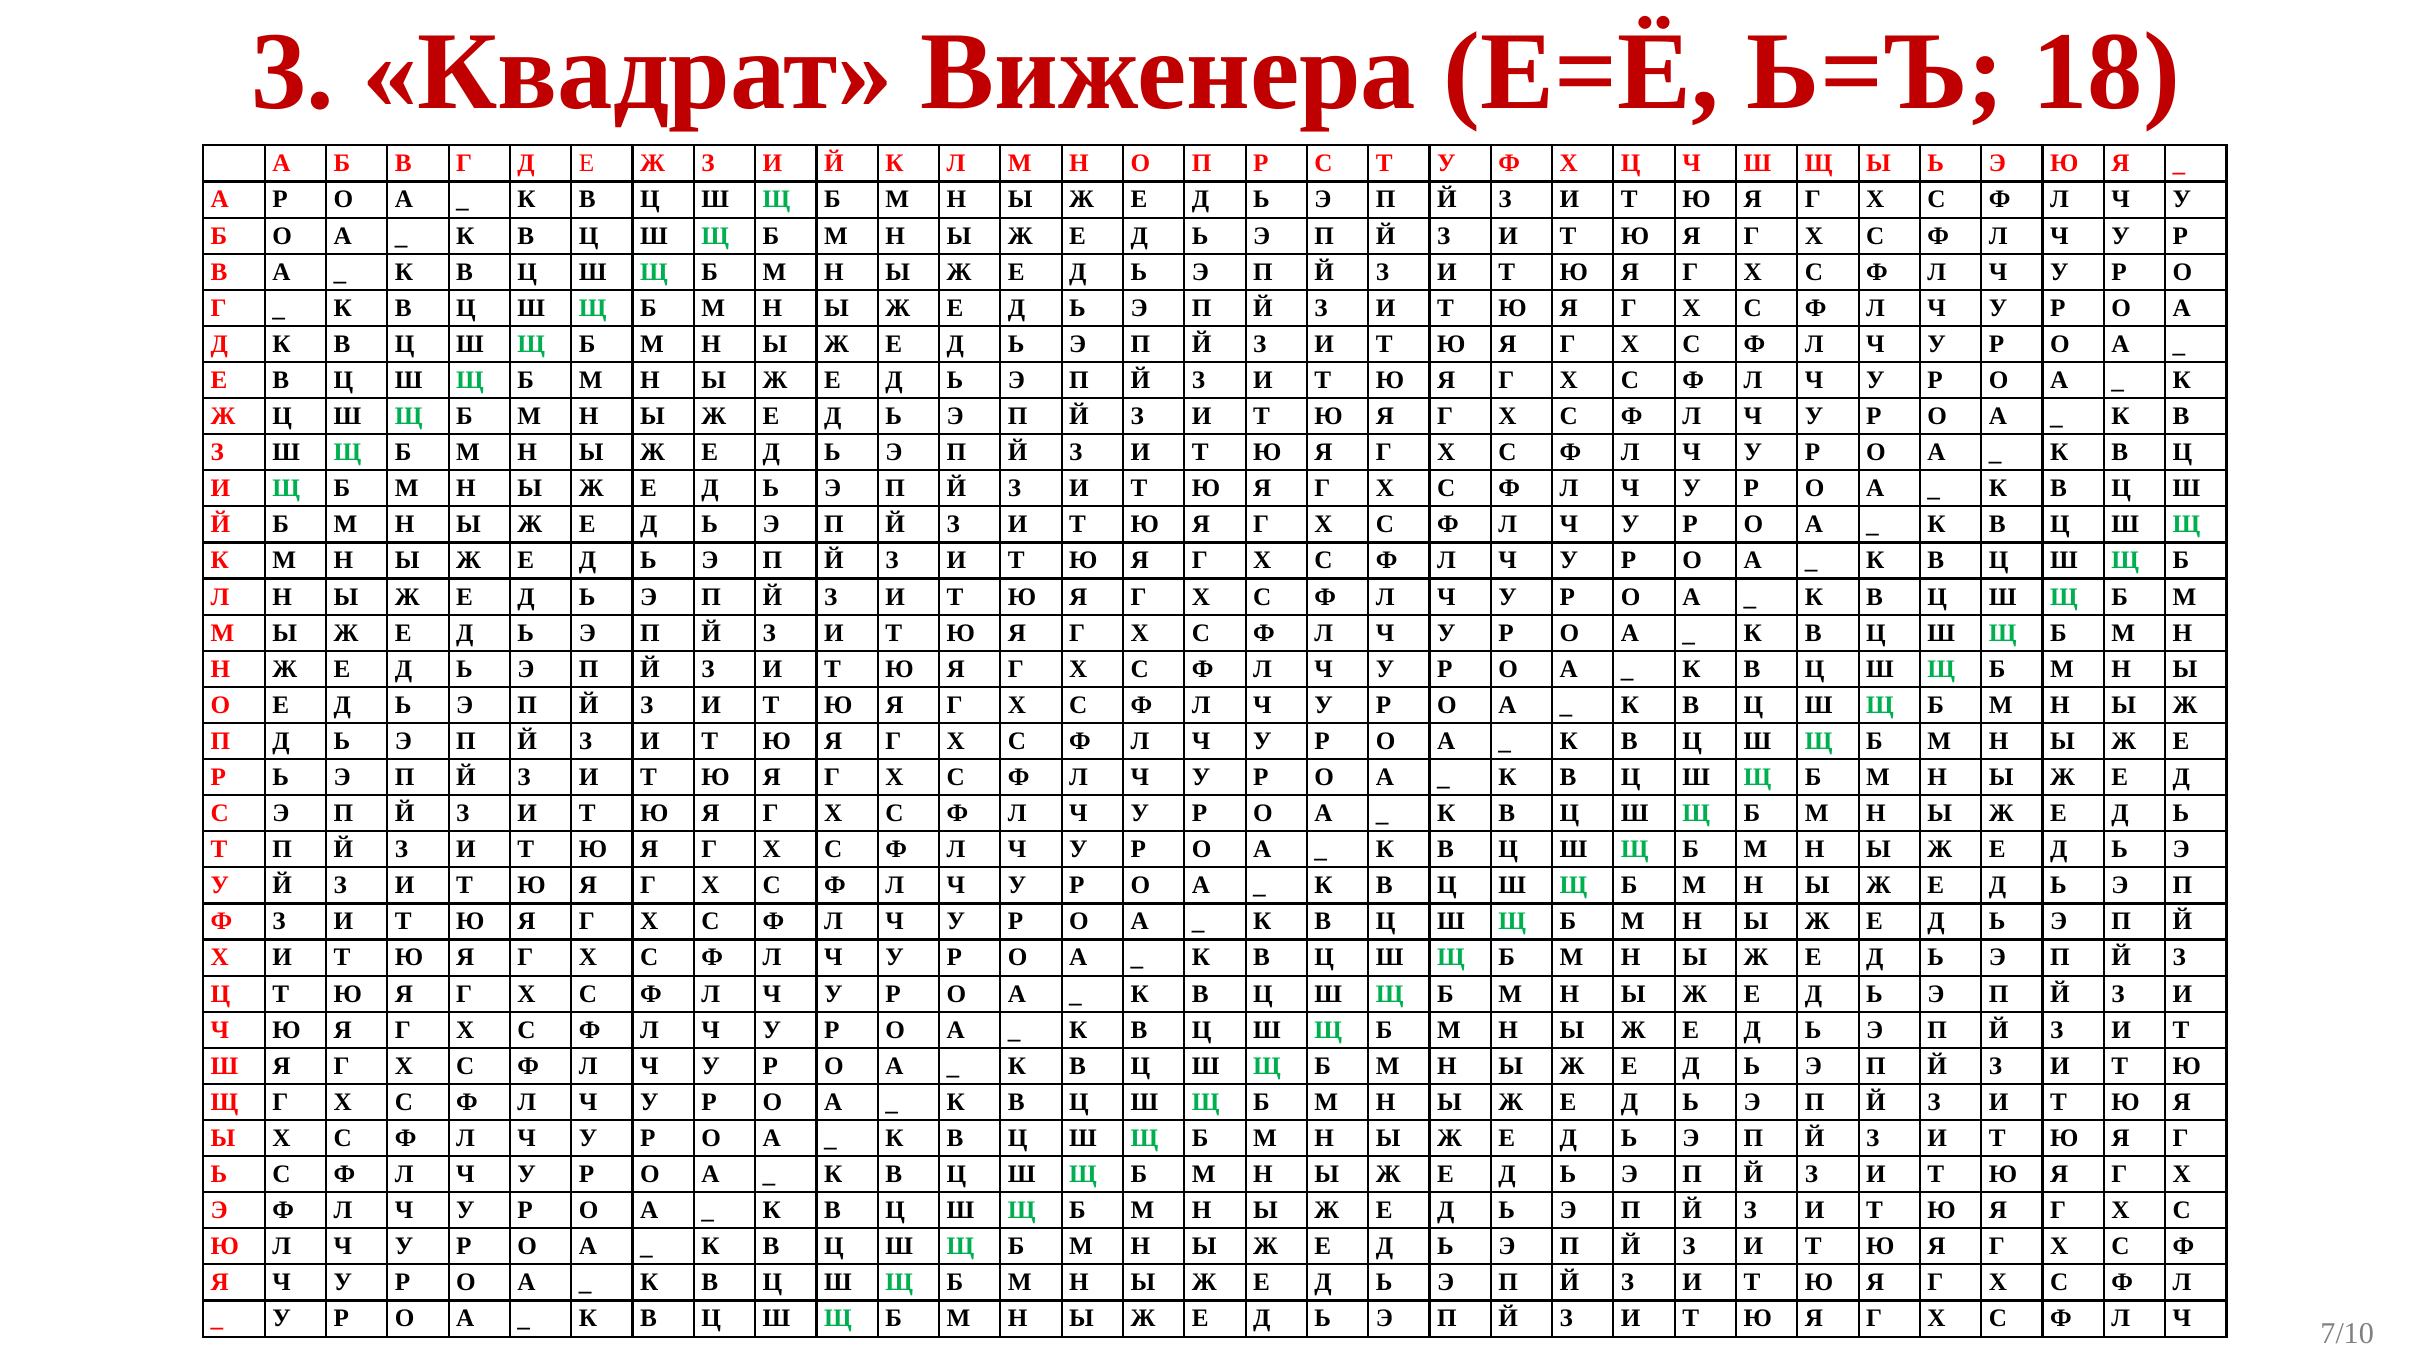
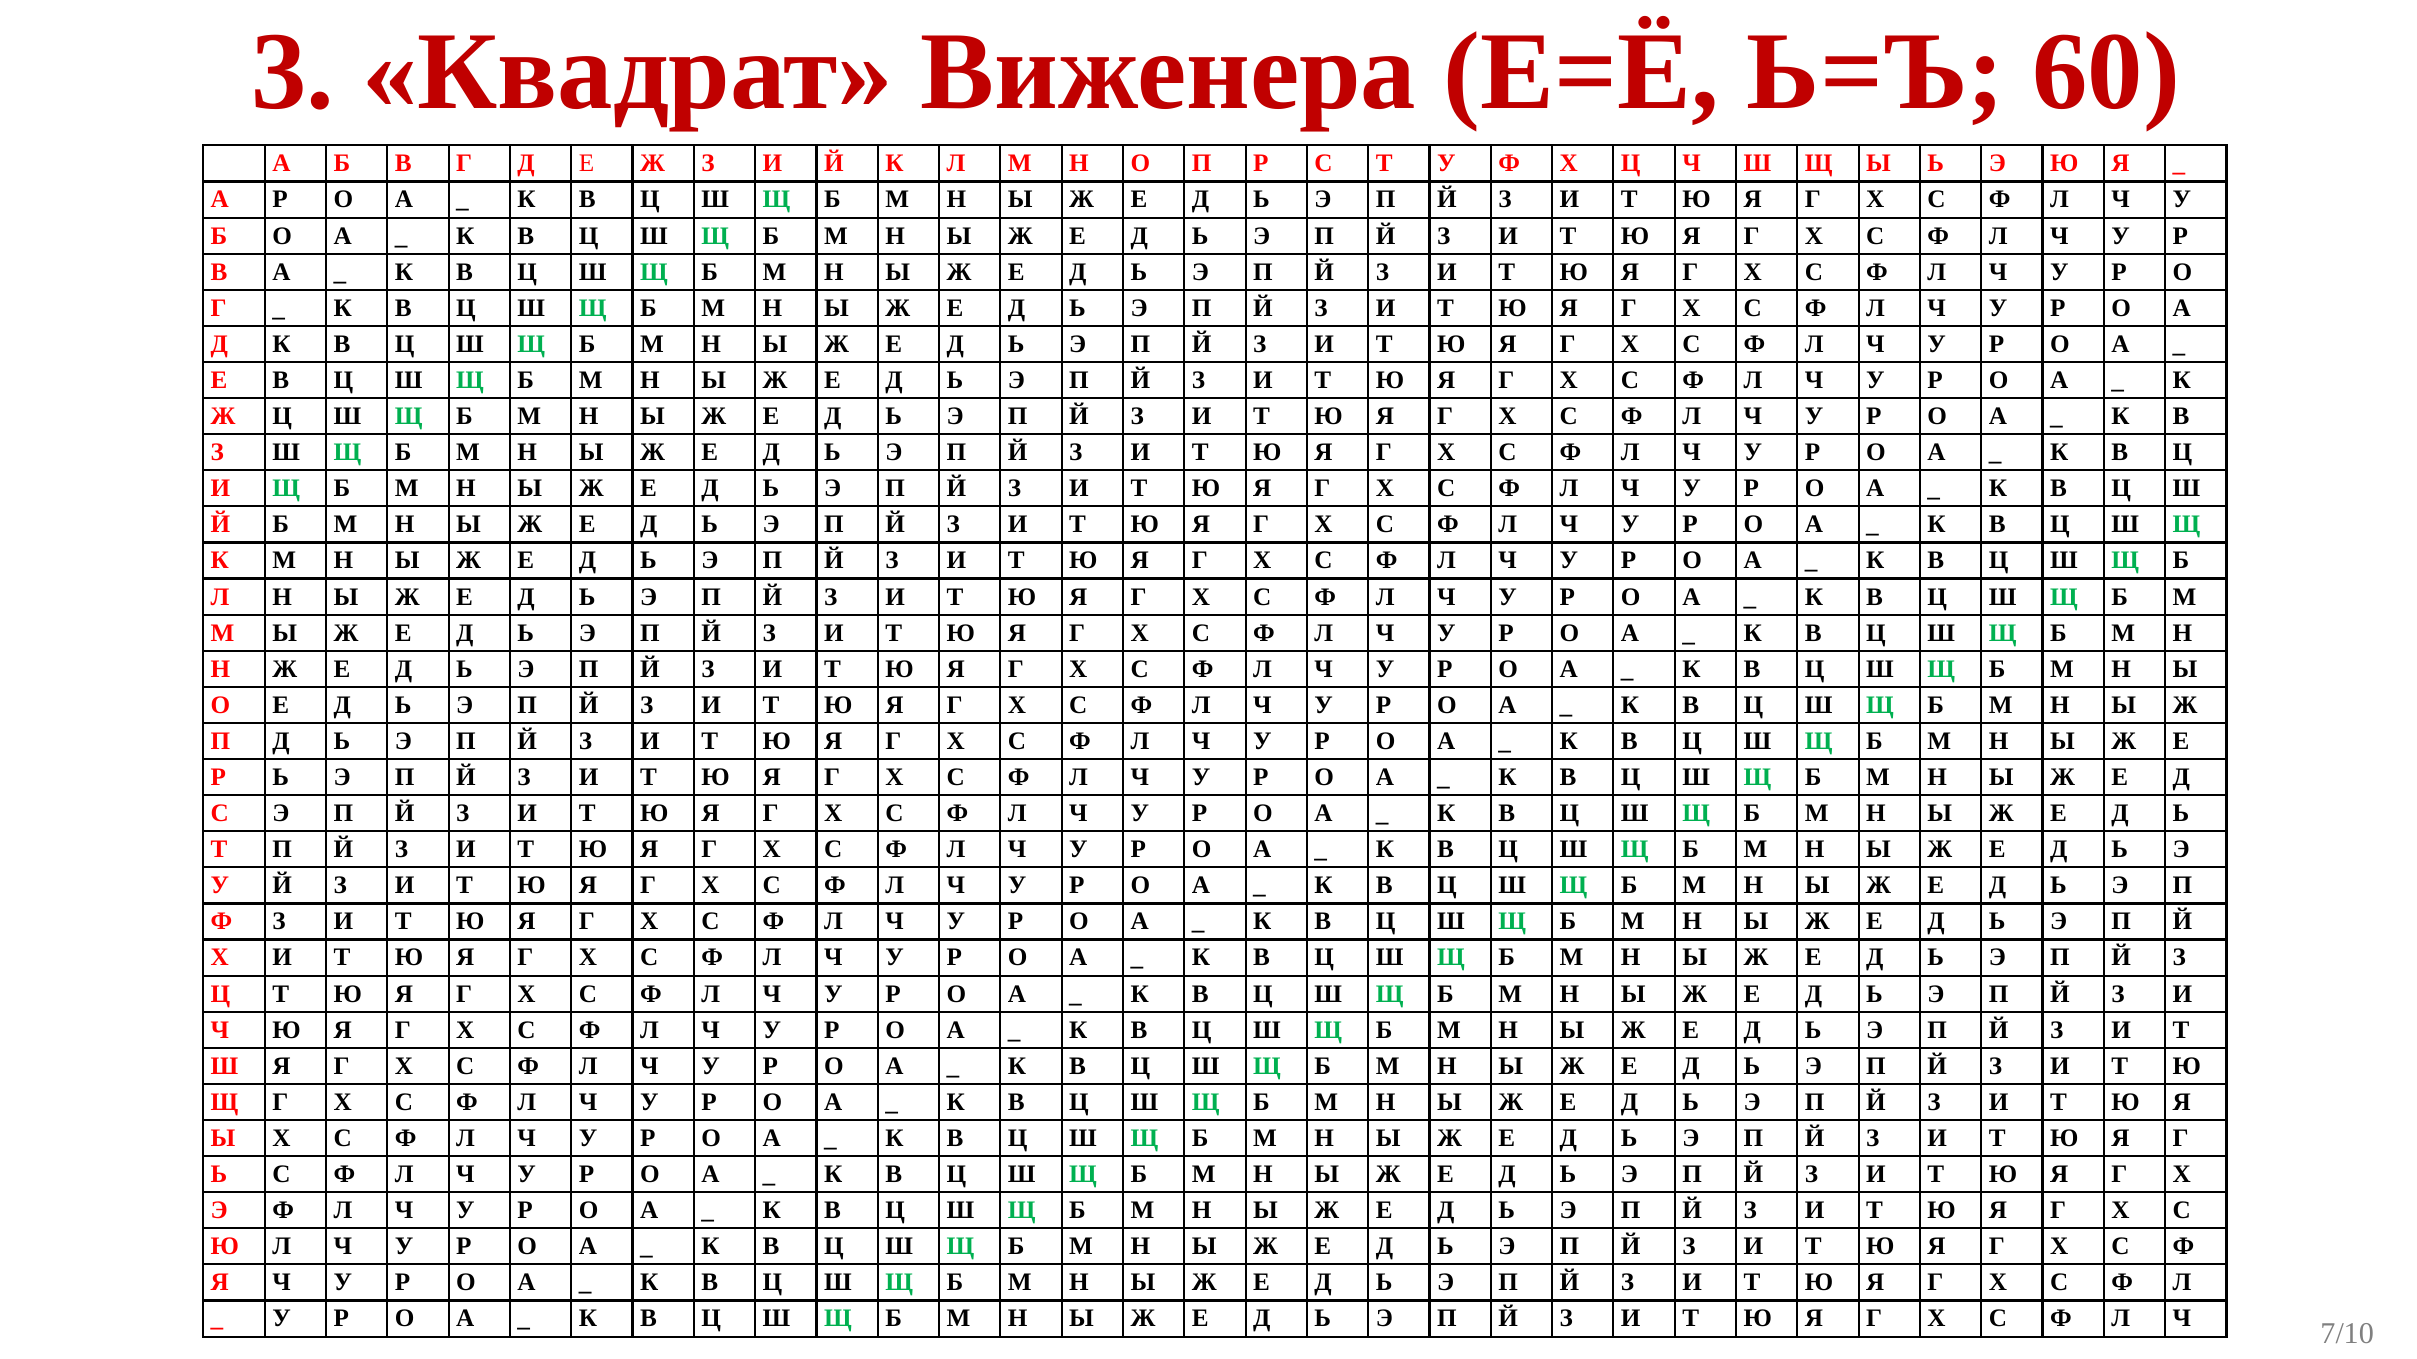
18: 18 -> 60
